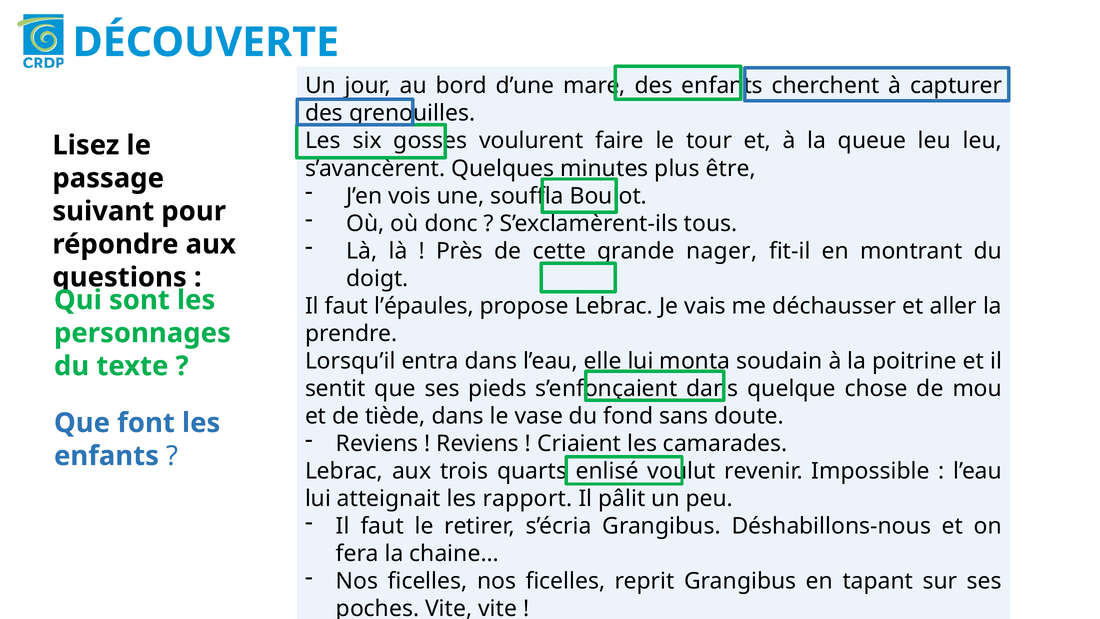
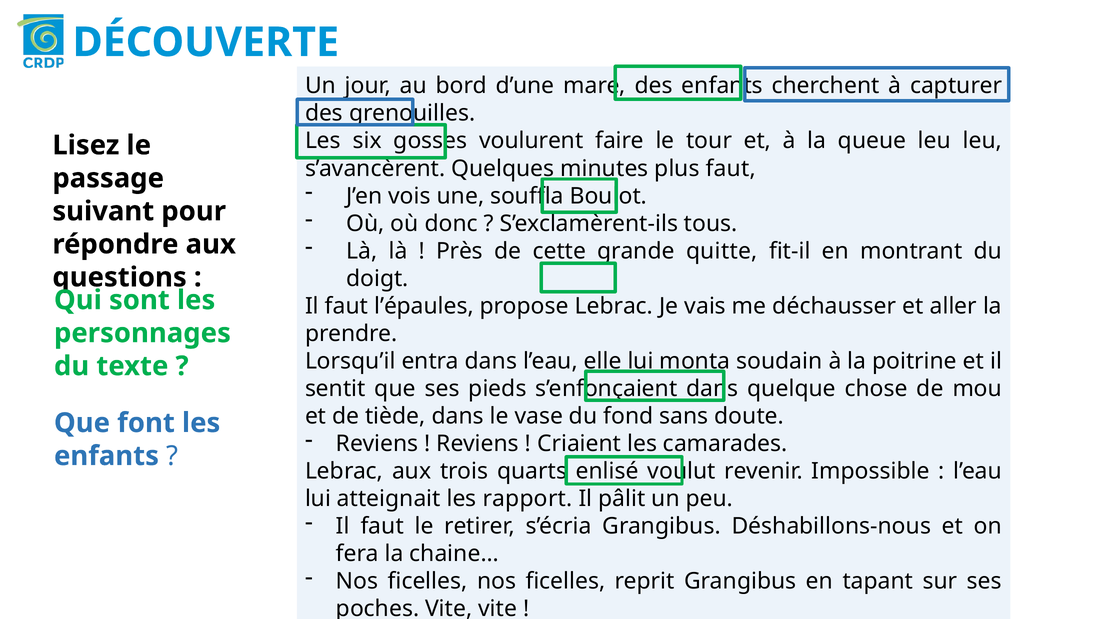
plus être: être -> faut
nager: nager -> quitte
